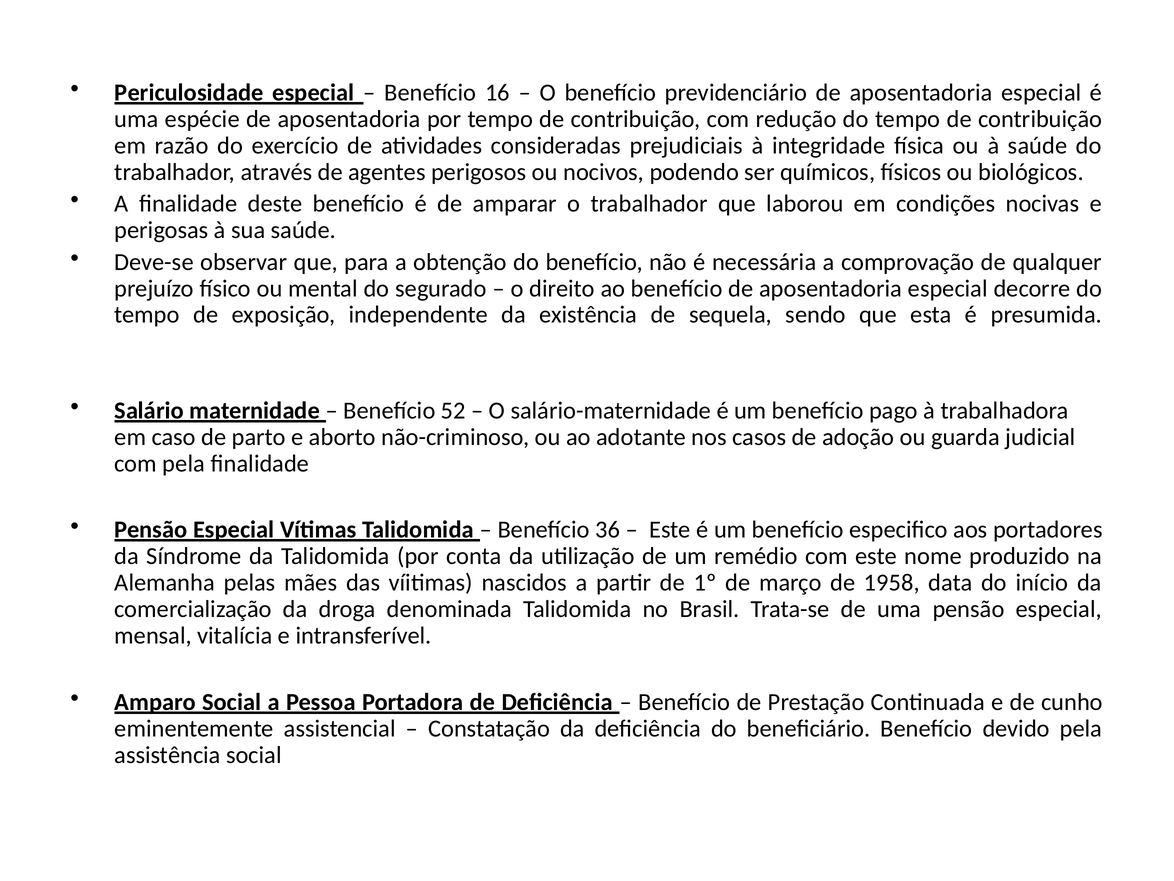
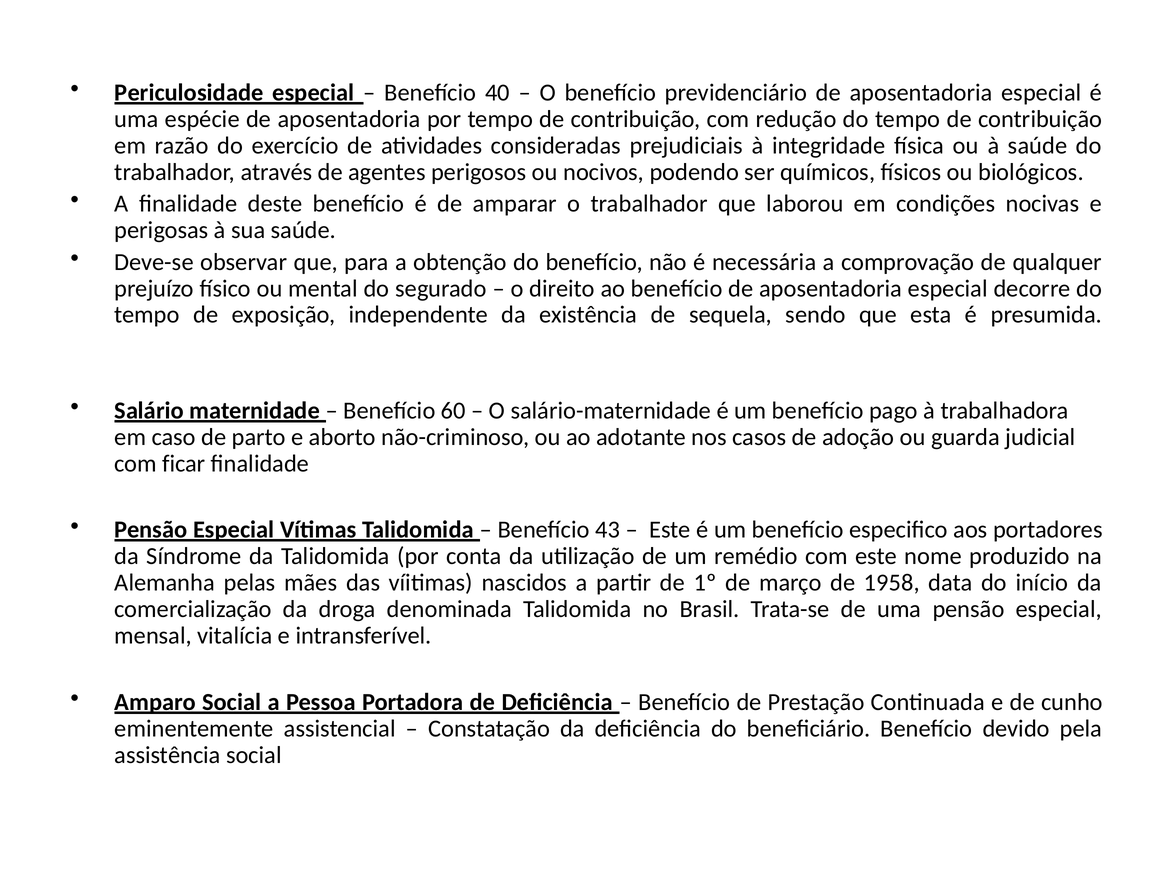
16: 16 -> 40
52: 52 -> 60
com pela: pela -> ficar
36: 36 -> 43
